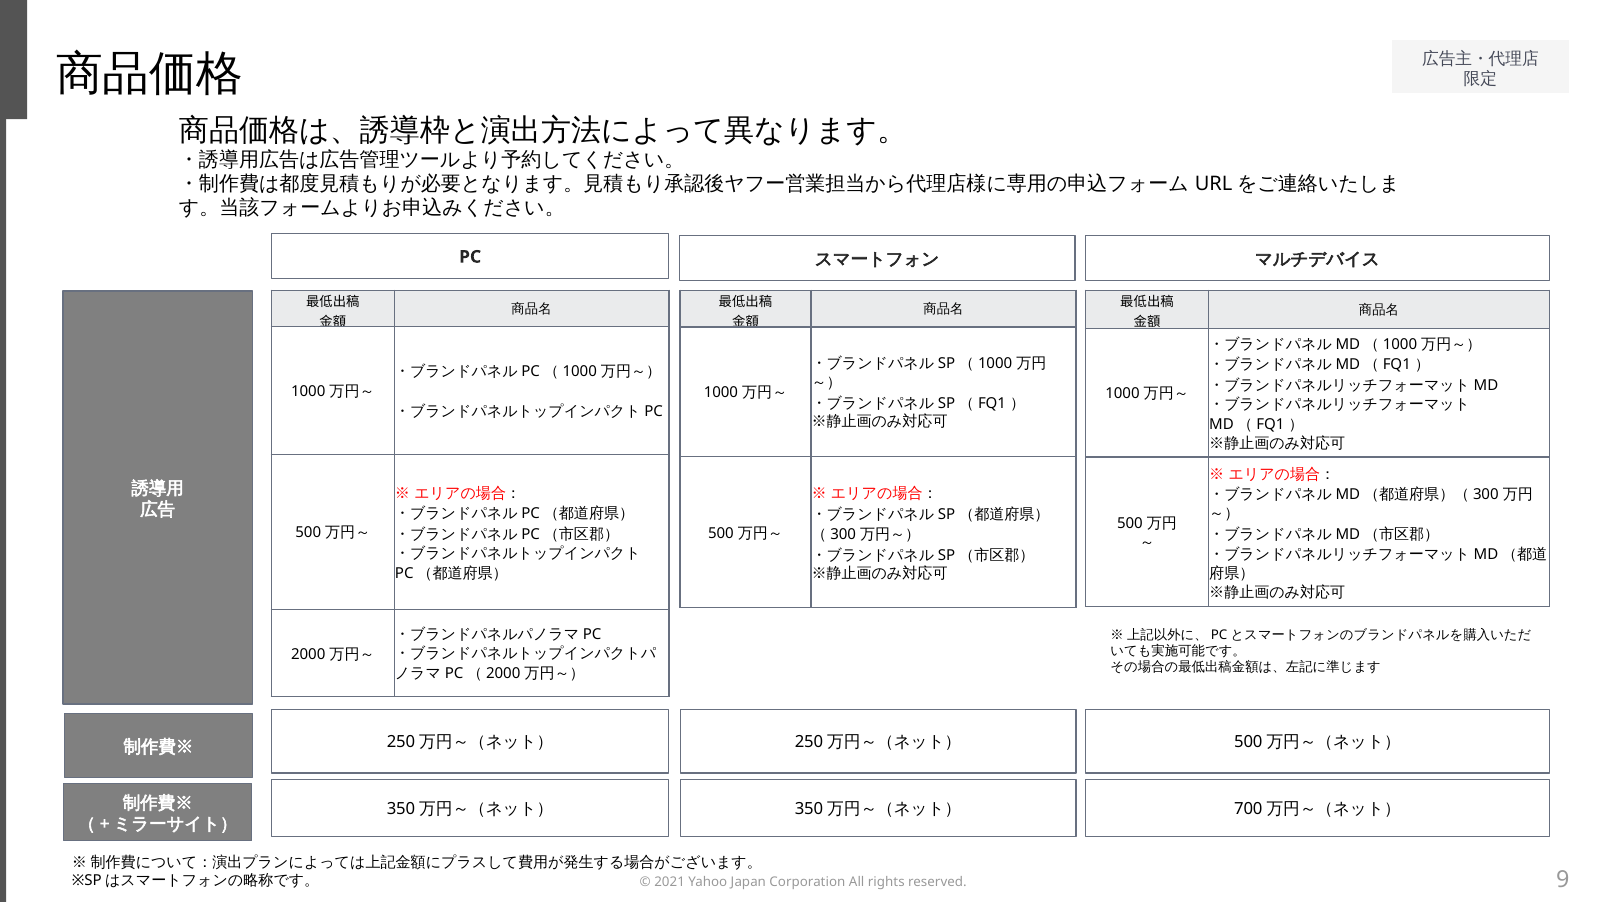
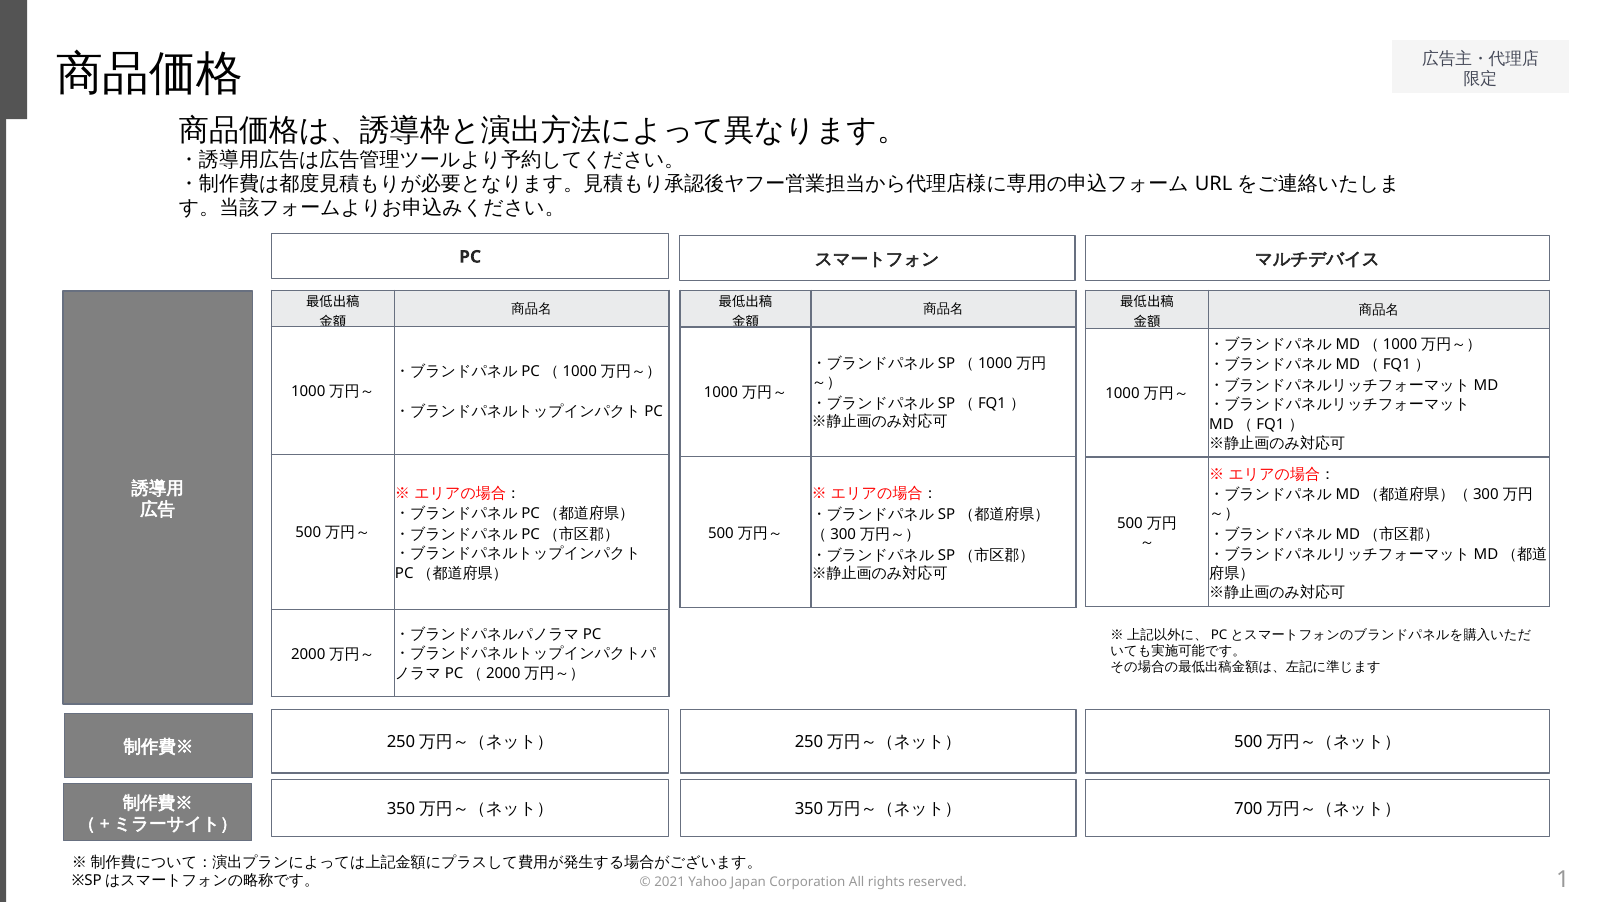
9: 9 -> 1
